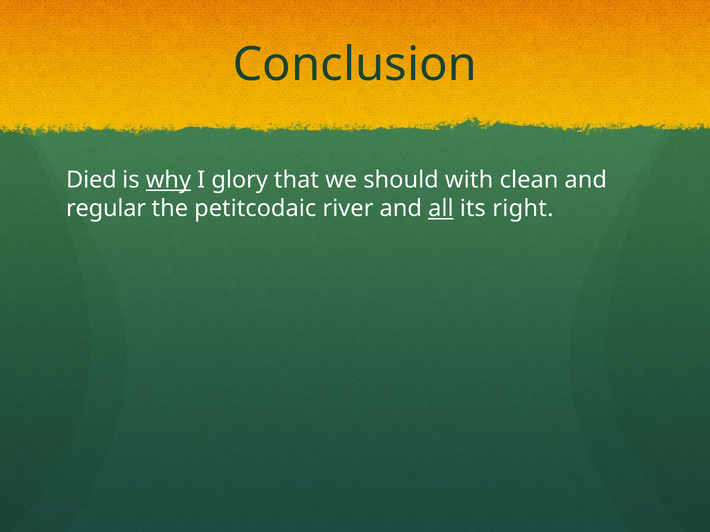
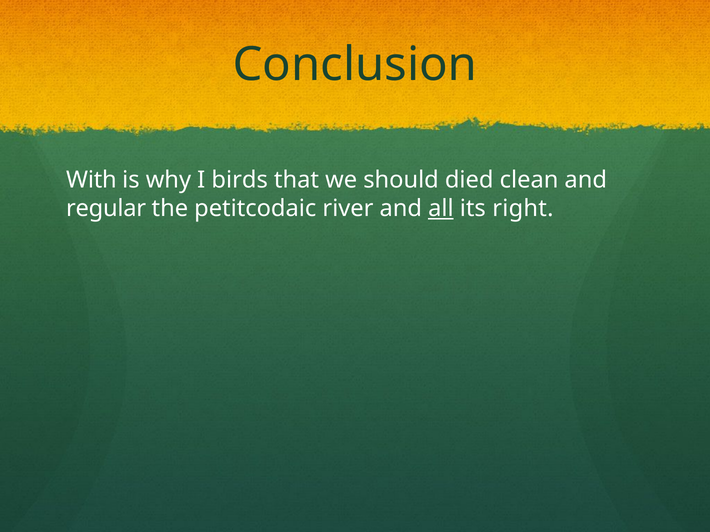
Died: Died -> With
why underline: present -> none
glory: glory -> birds
with: with -> died
